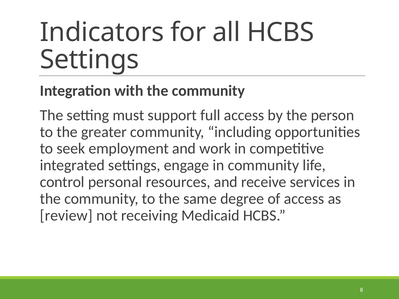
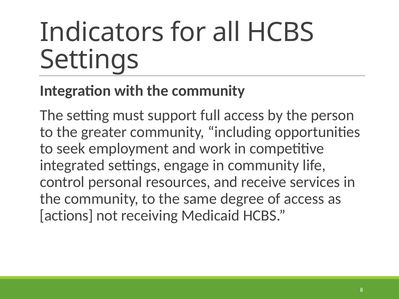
review: review -> actions
